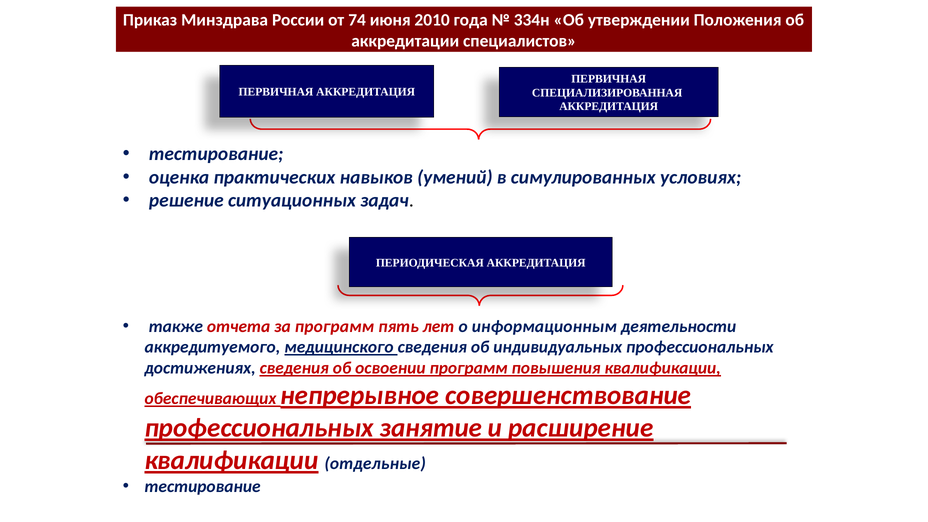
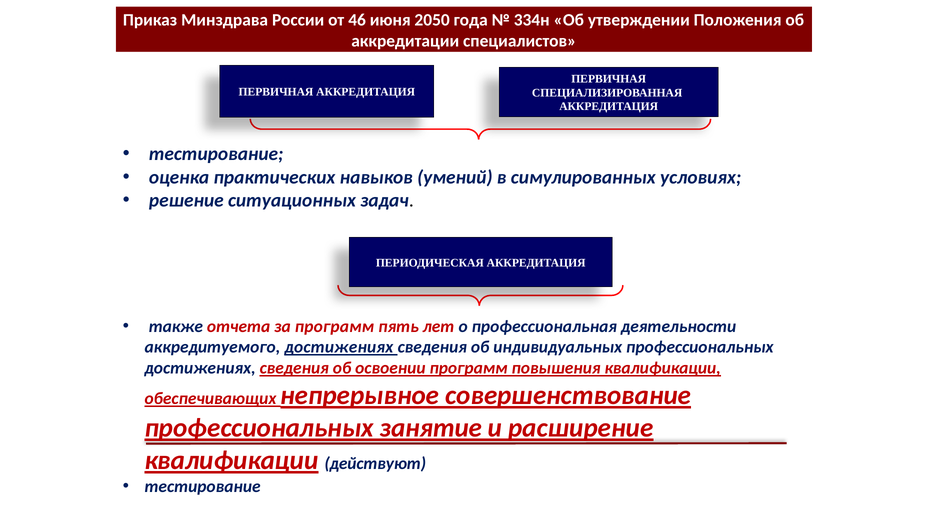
74: 74 -> 46
2010: 2010 -> 2050
информационным: информационным -> профессиональная
аккредитуемого медицинского: медицинского -> достижениях
отдельные: отдельные -> действуют
